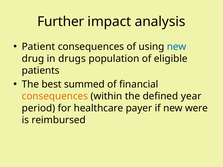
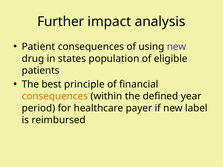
new at (177, 47) colour: blue -> purple
drugs: drugs -> states
summed: summed -> principle
were: were -> label
